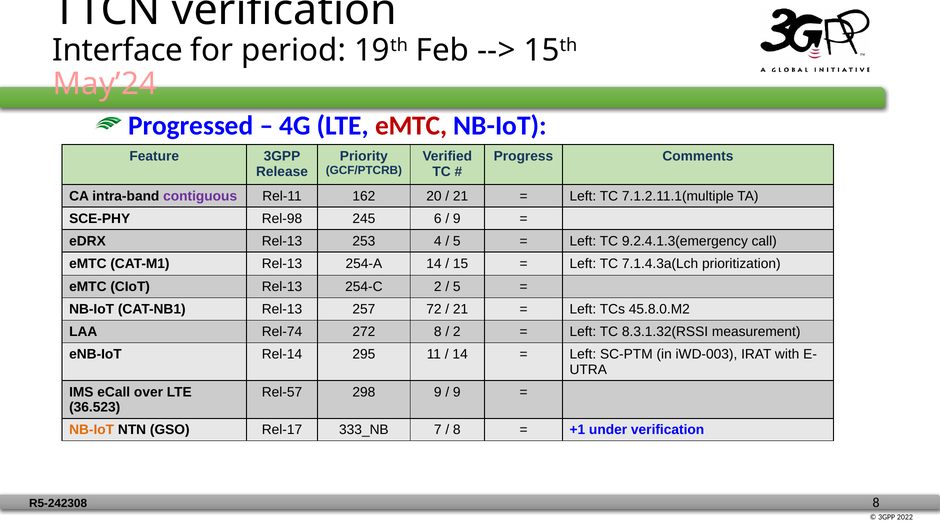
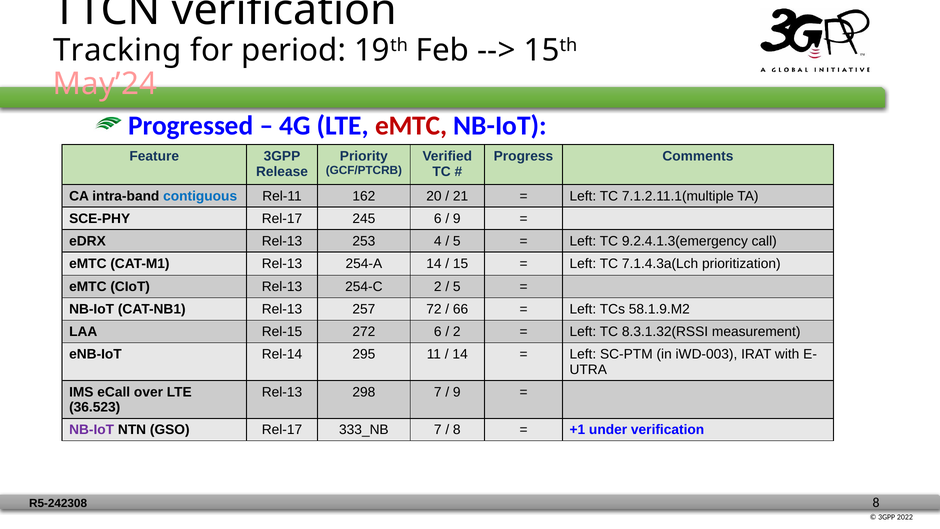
Interface: Interface -> Tracking
contiguous colour: purple -> blue
SCE-PHY Rel-98: Rel-98 -> Rel-17
21 at (461, 309): 21 -> 66
45.8.0.M2: 45.8.0.M2 -> 58.1.9.M2
Rel-74: Rel-74 -> Rel-15
272 8: 8 -> 6
Rel-57 at (282, 392): Rel-57 -> Rel-13
298 9: 9 -> 7
NB-IoT at (92, 430) colour: orange -> purple
